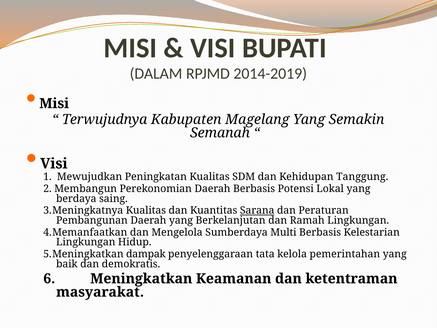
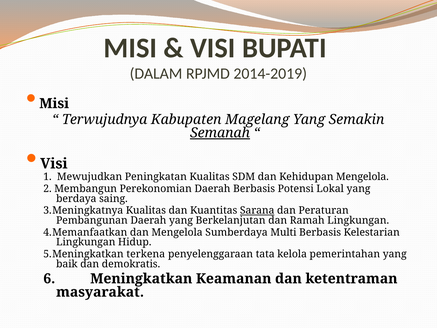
Semanah underline: none -> present
Kehidupan Tanggung: Tanggung -> Mengelola
dampak: dampak -> terkena
